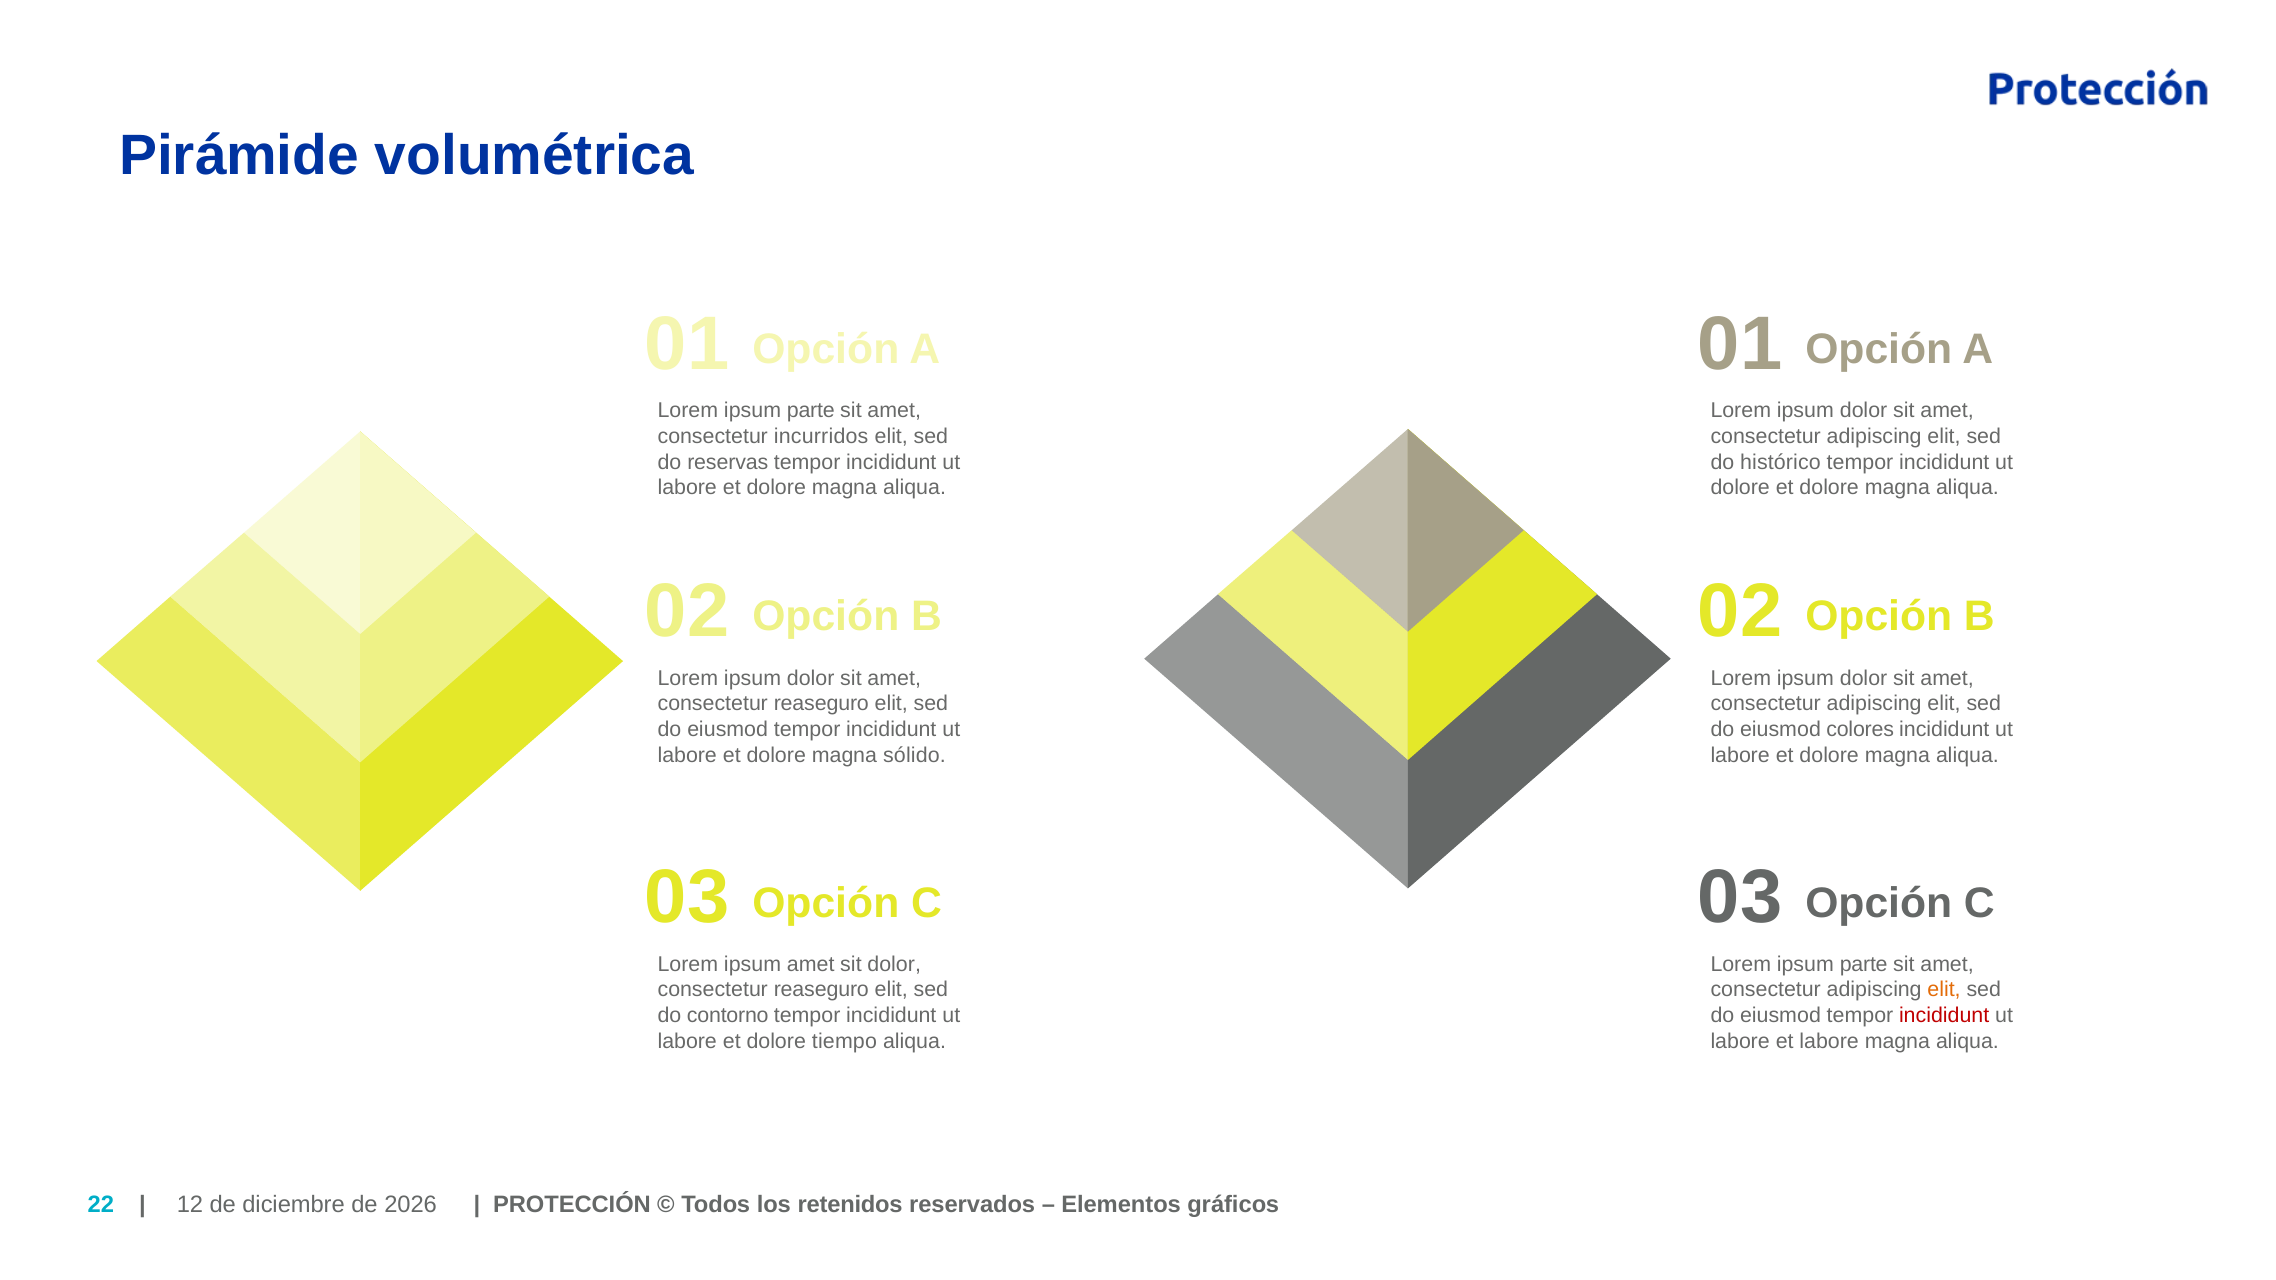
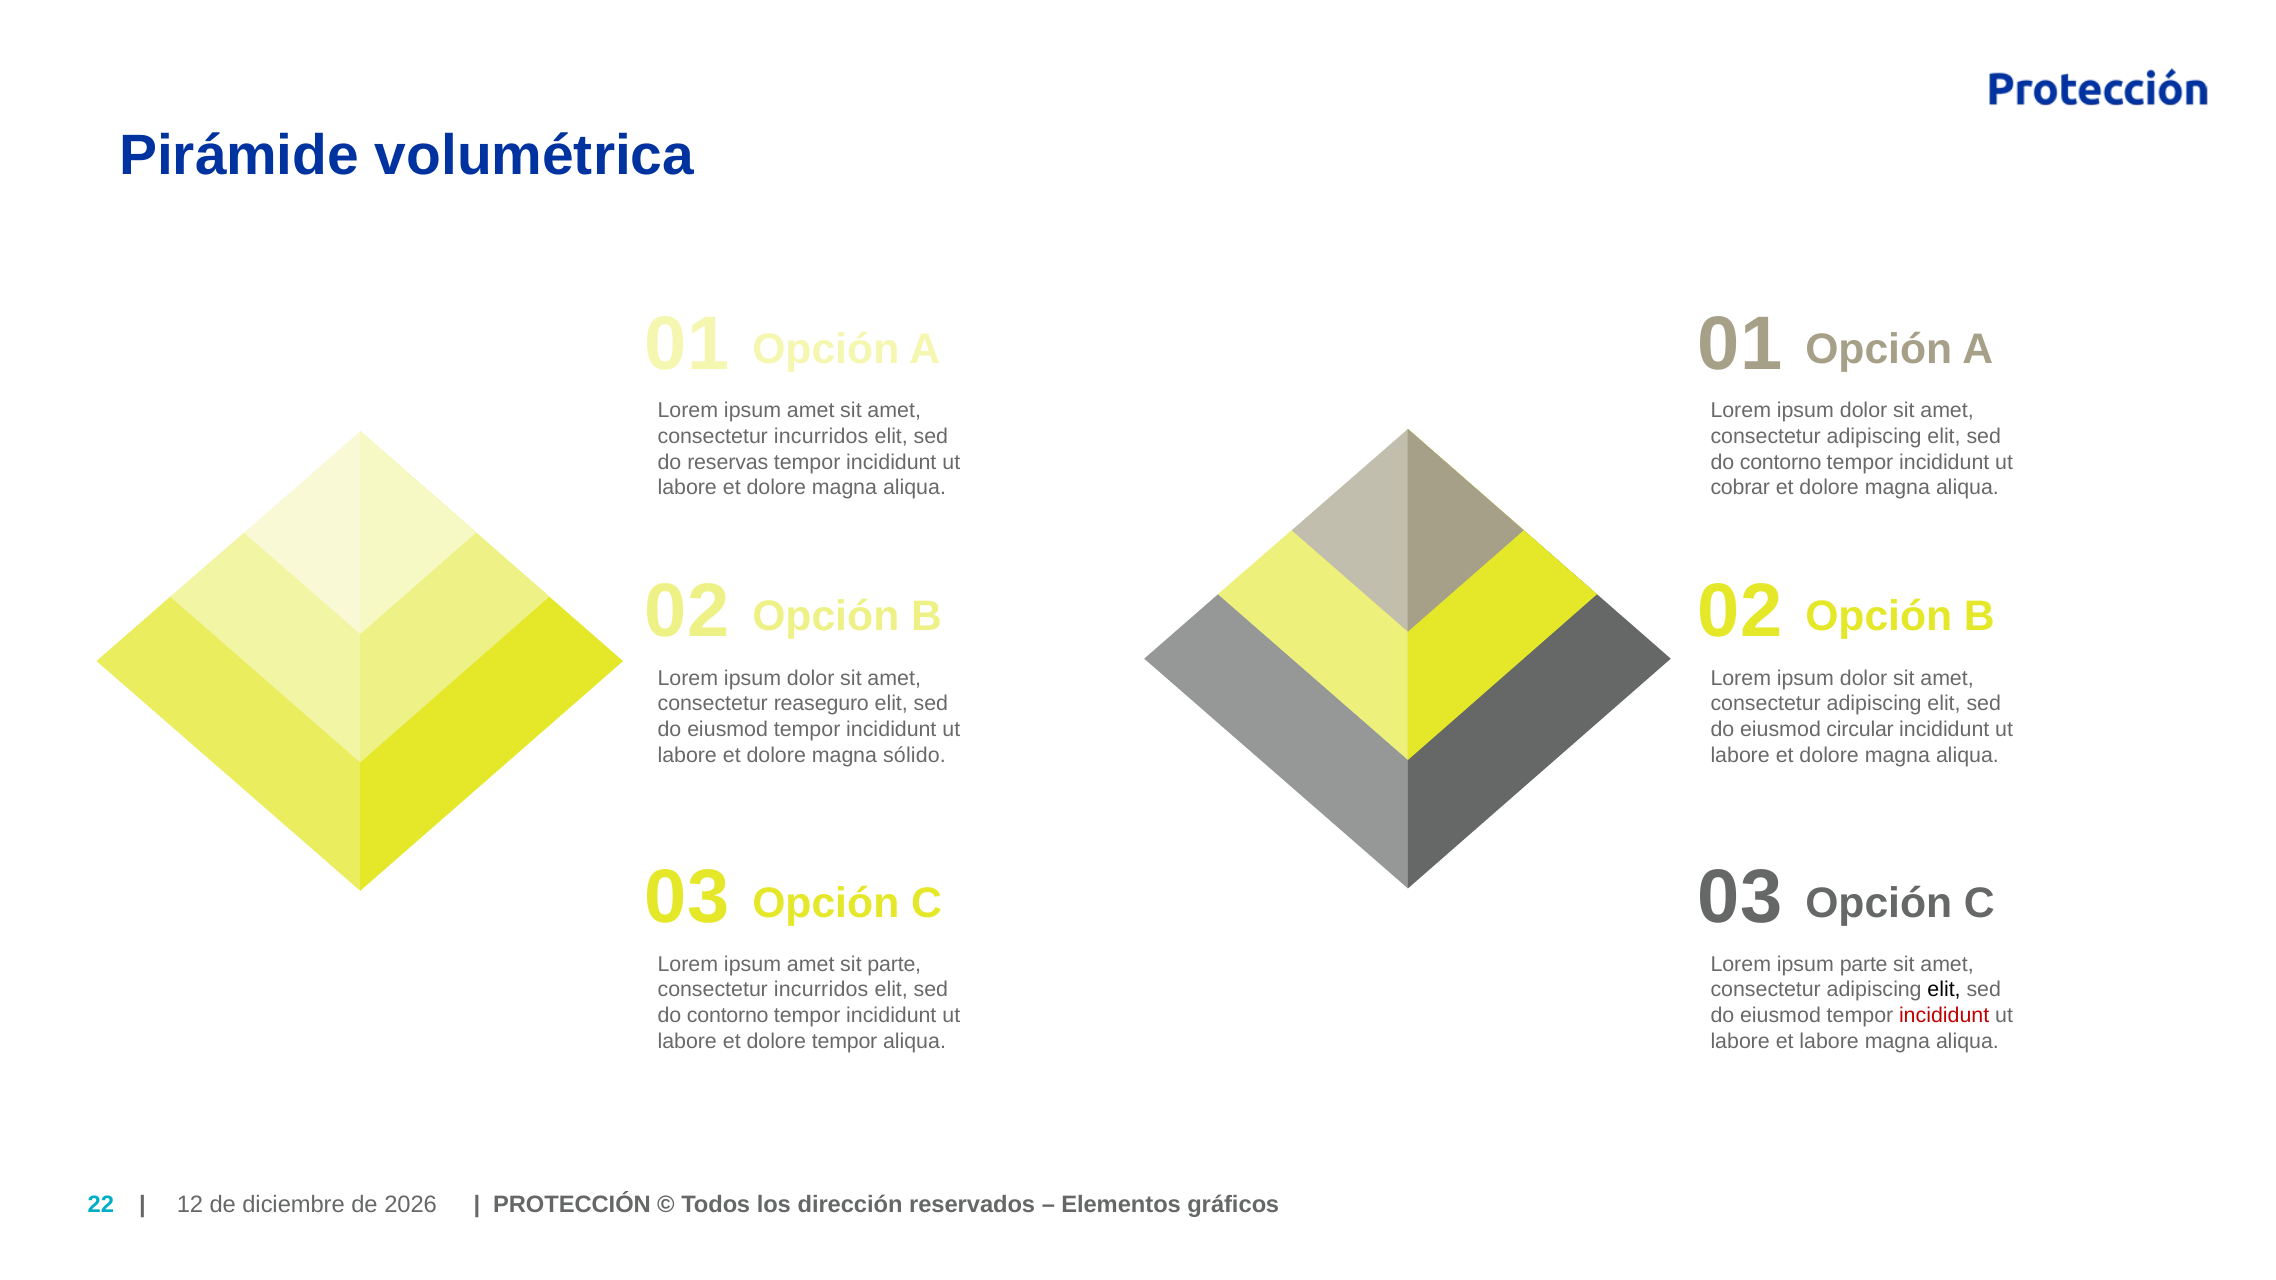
parte at (811, 411): parte -> amet
histórico at (1781, 462): histórico -> contorno
dolore at (1740, 488): dolore -> cobrar
colores: colores -> circular
sit dolor: dolor -> parte
reaseguro at (821, 990): reaseguro -> incurridos
elit at (1944, 990) colour: orange -> black
dolore tiempo: tiempo -> tempor
retenidos: retenidos -> dirección
